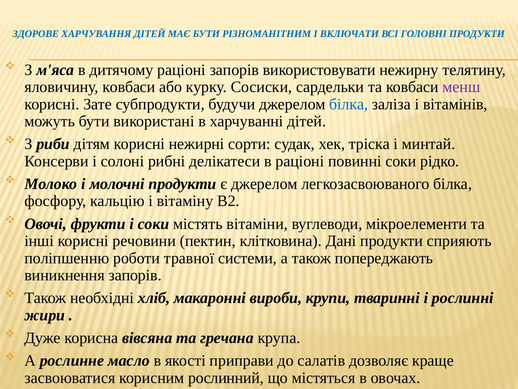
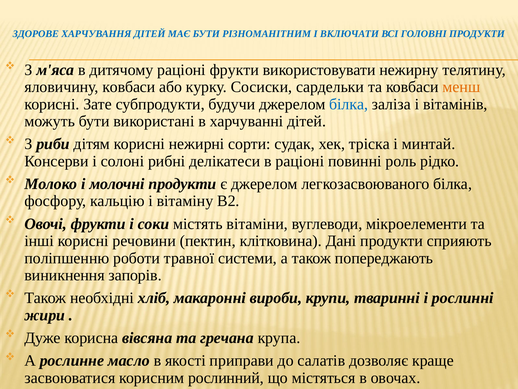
раціоні запорів: запорів -> фрукти
менш colour: purple -> orange
повинні соки: соки -> роль
